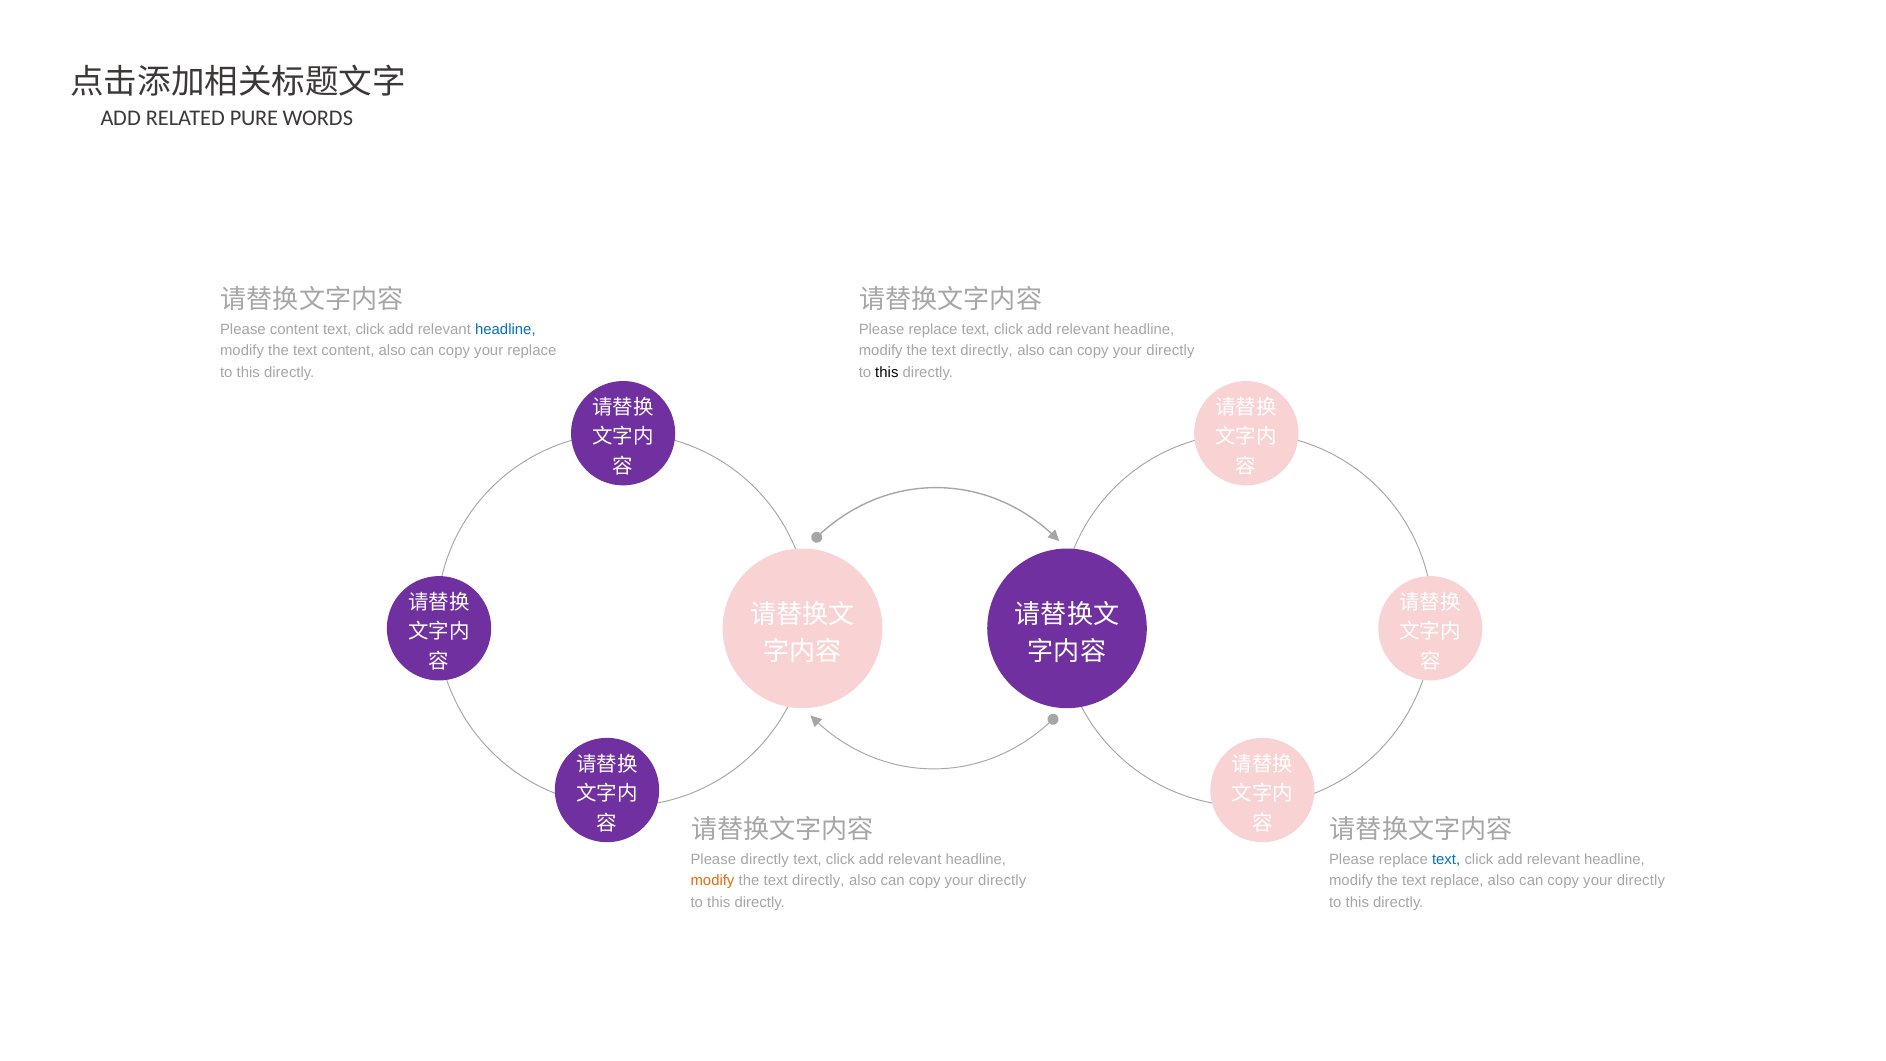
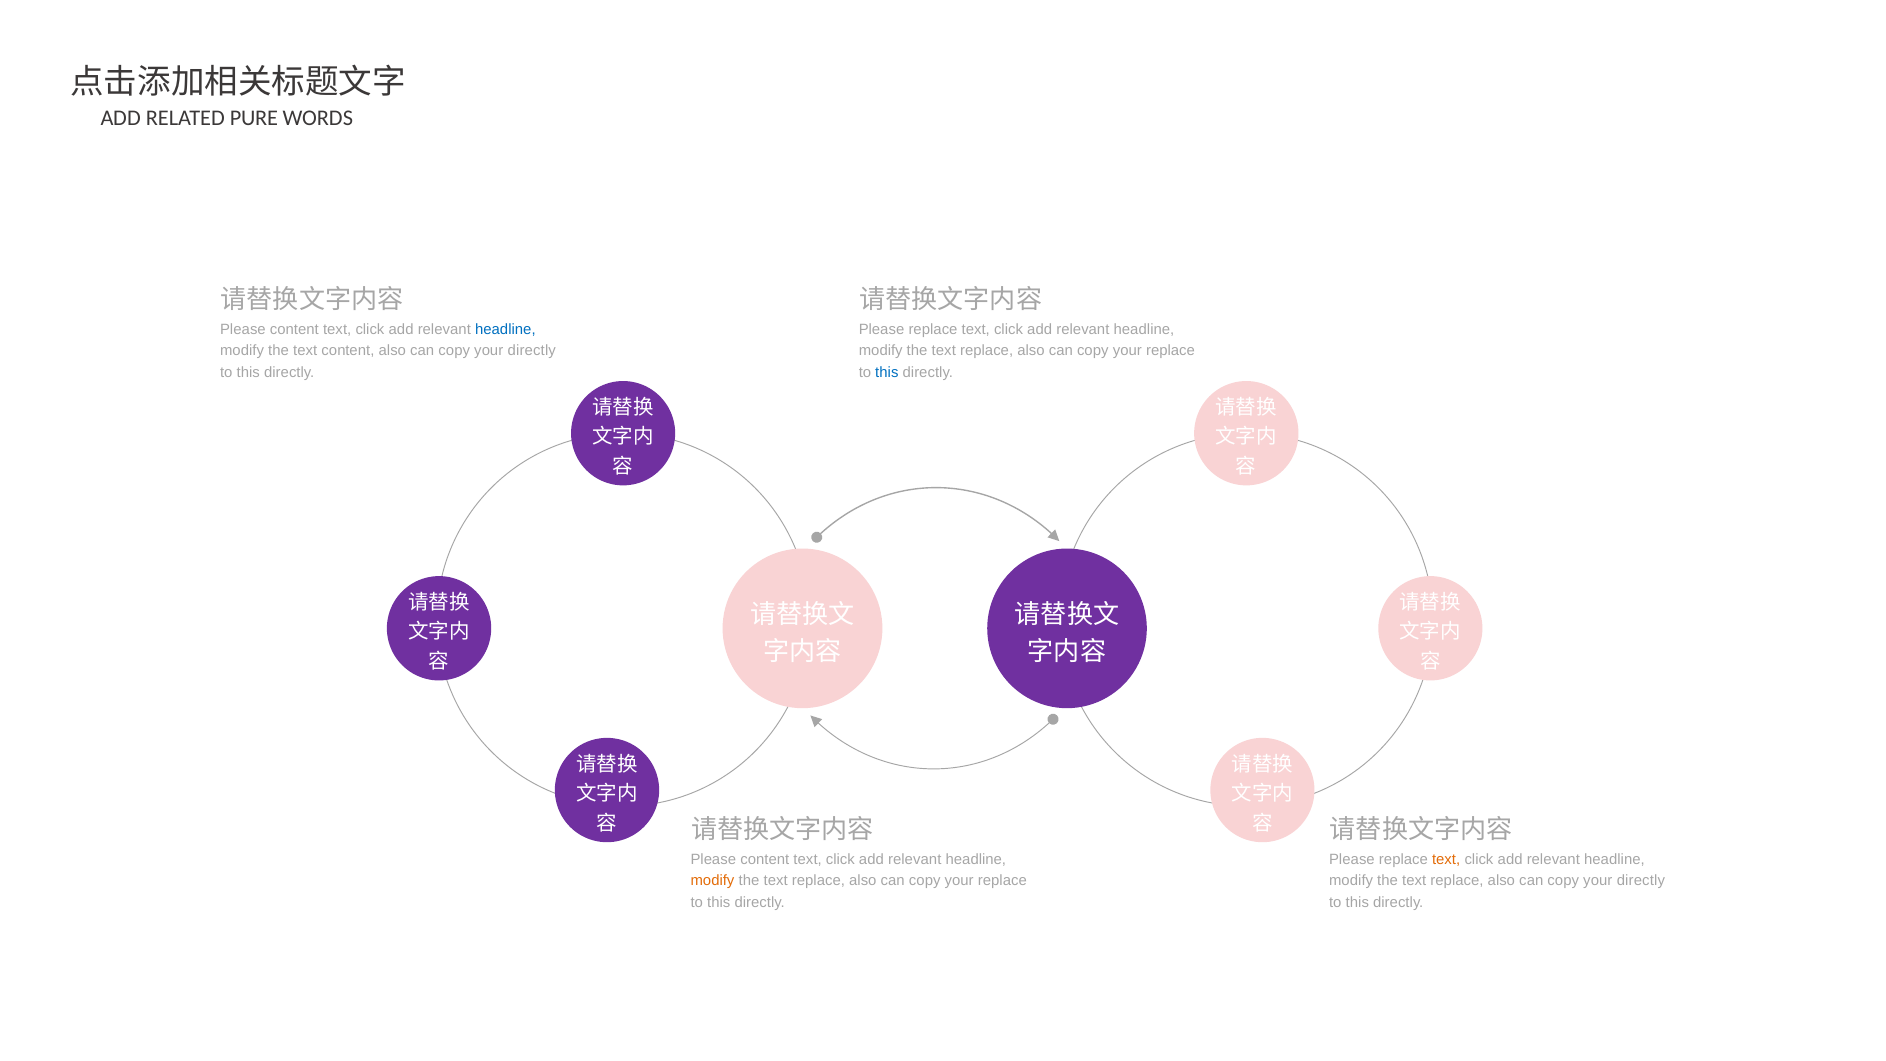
replace at (532, 351): replace -> directly
directly at (987, 351): directly -> replace
directly at (1170, 351): directly -> replace
this at (887, 372) colour: black -> blue
directly at (765, 859): directly -> content
text at (1446, 859) colour: blue -> orange
directly at (818, 881): directly -> replace
directly at (1002, 881): directly -> replace
